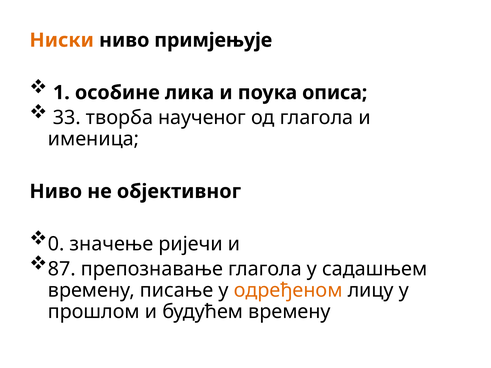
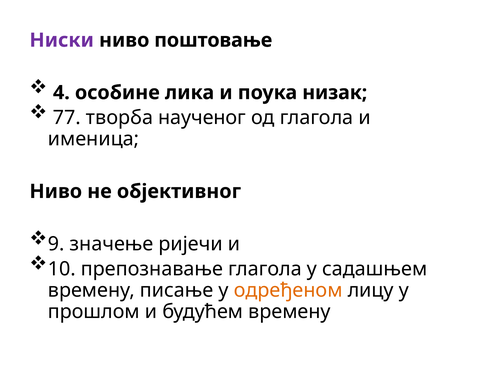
Ниски colour: orange -> purple
примјењује: примјењује -> поштовање
1: 1 -> 4
описа: описа -> низак
33: 33 -> 77
0: 0 -> 9
87: 87 -> 10
